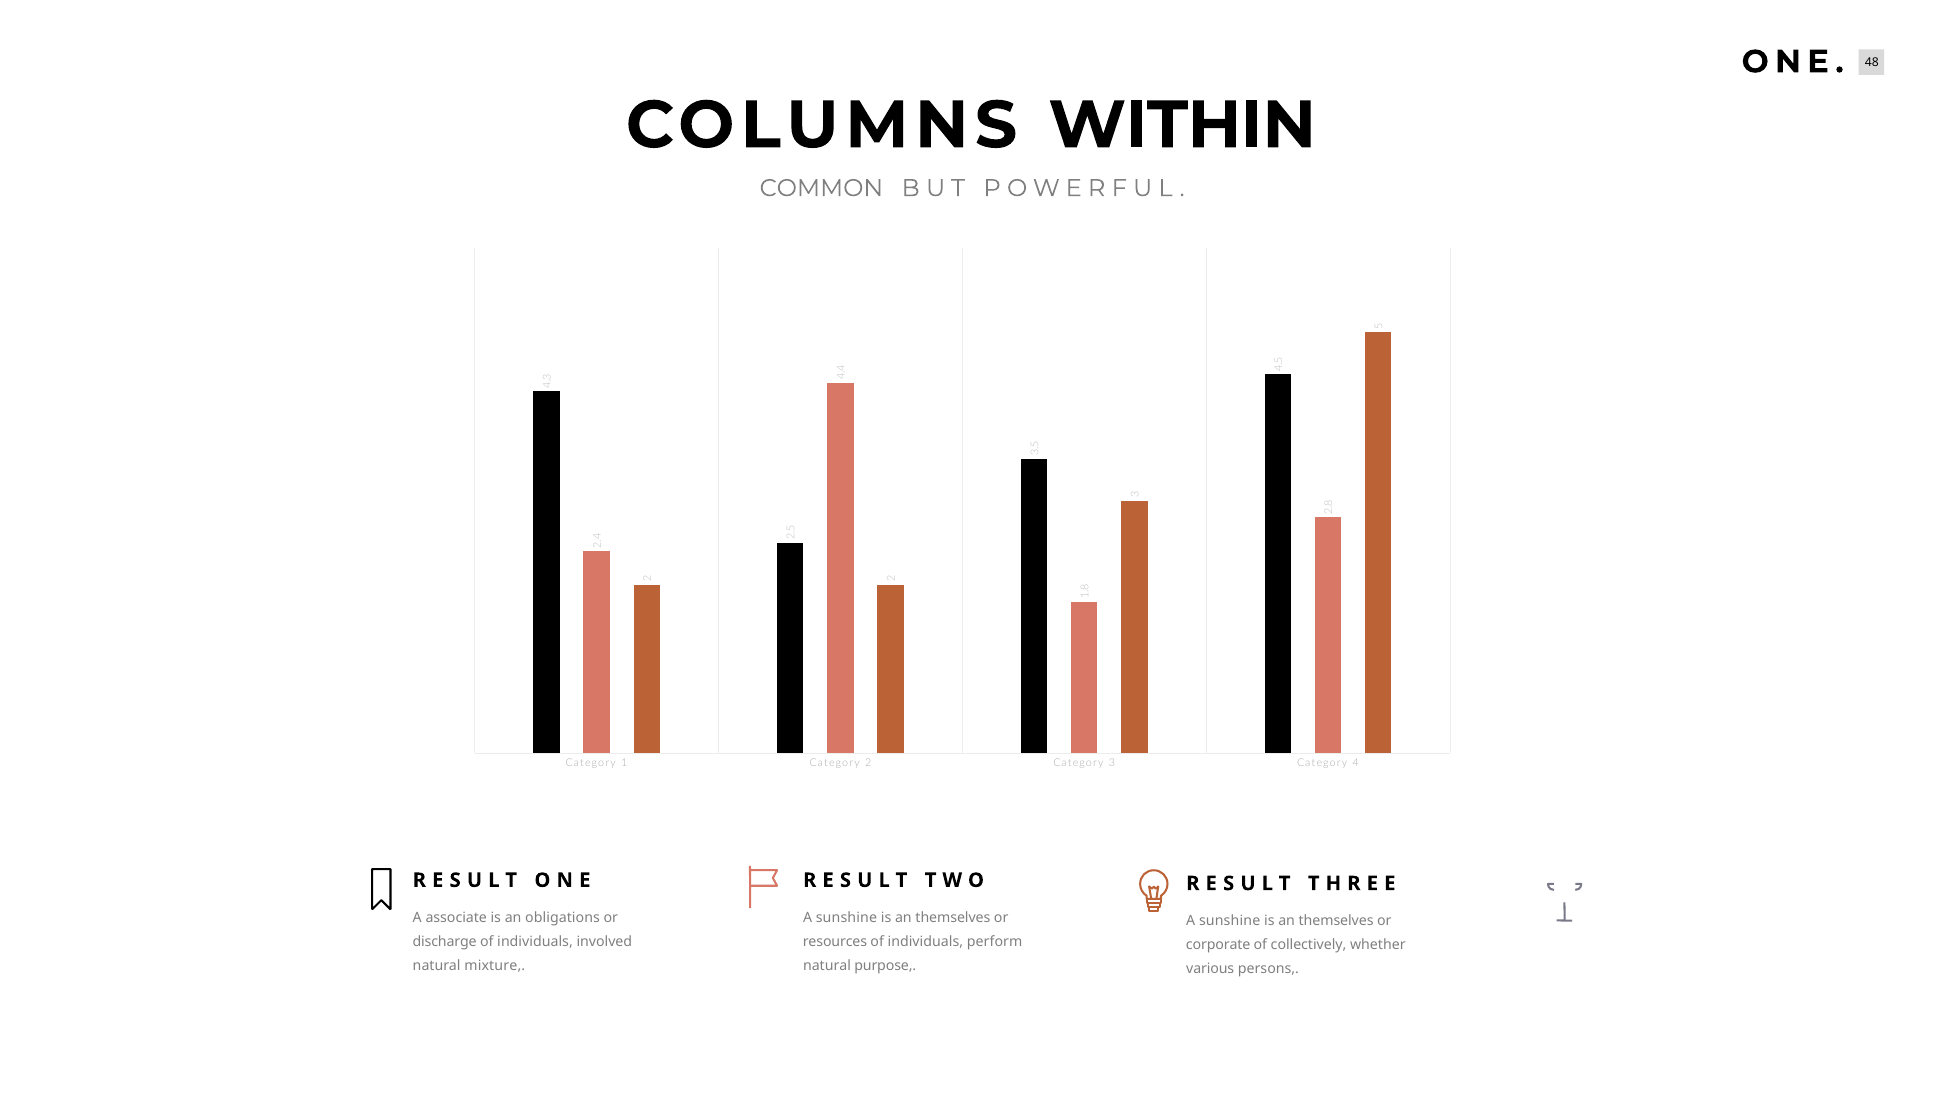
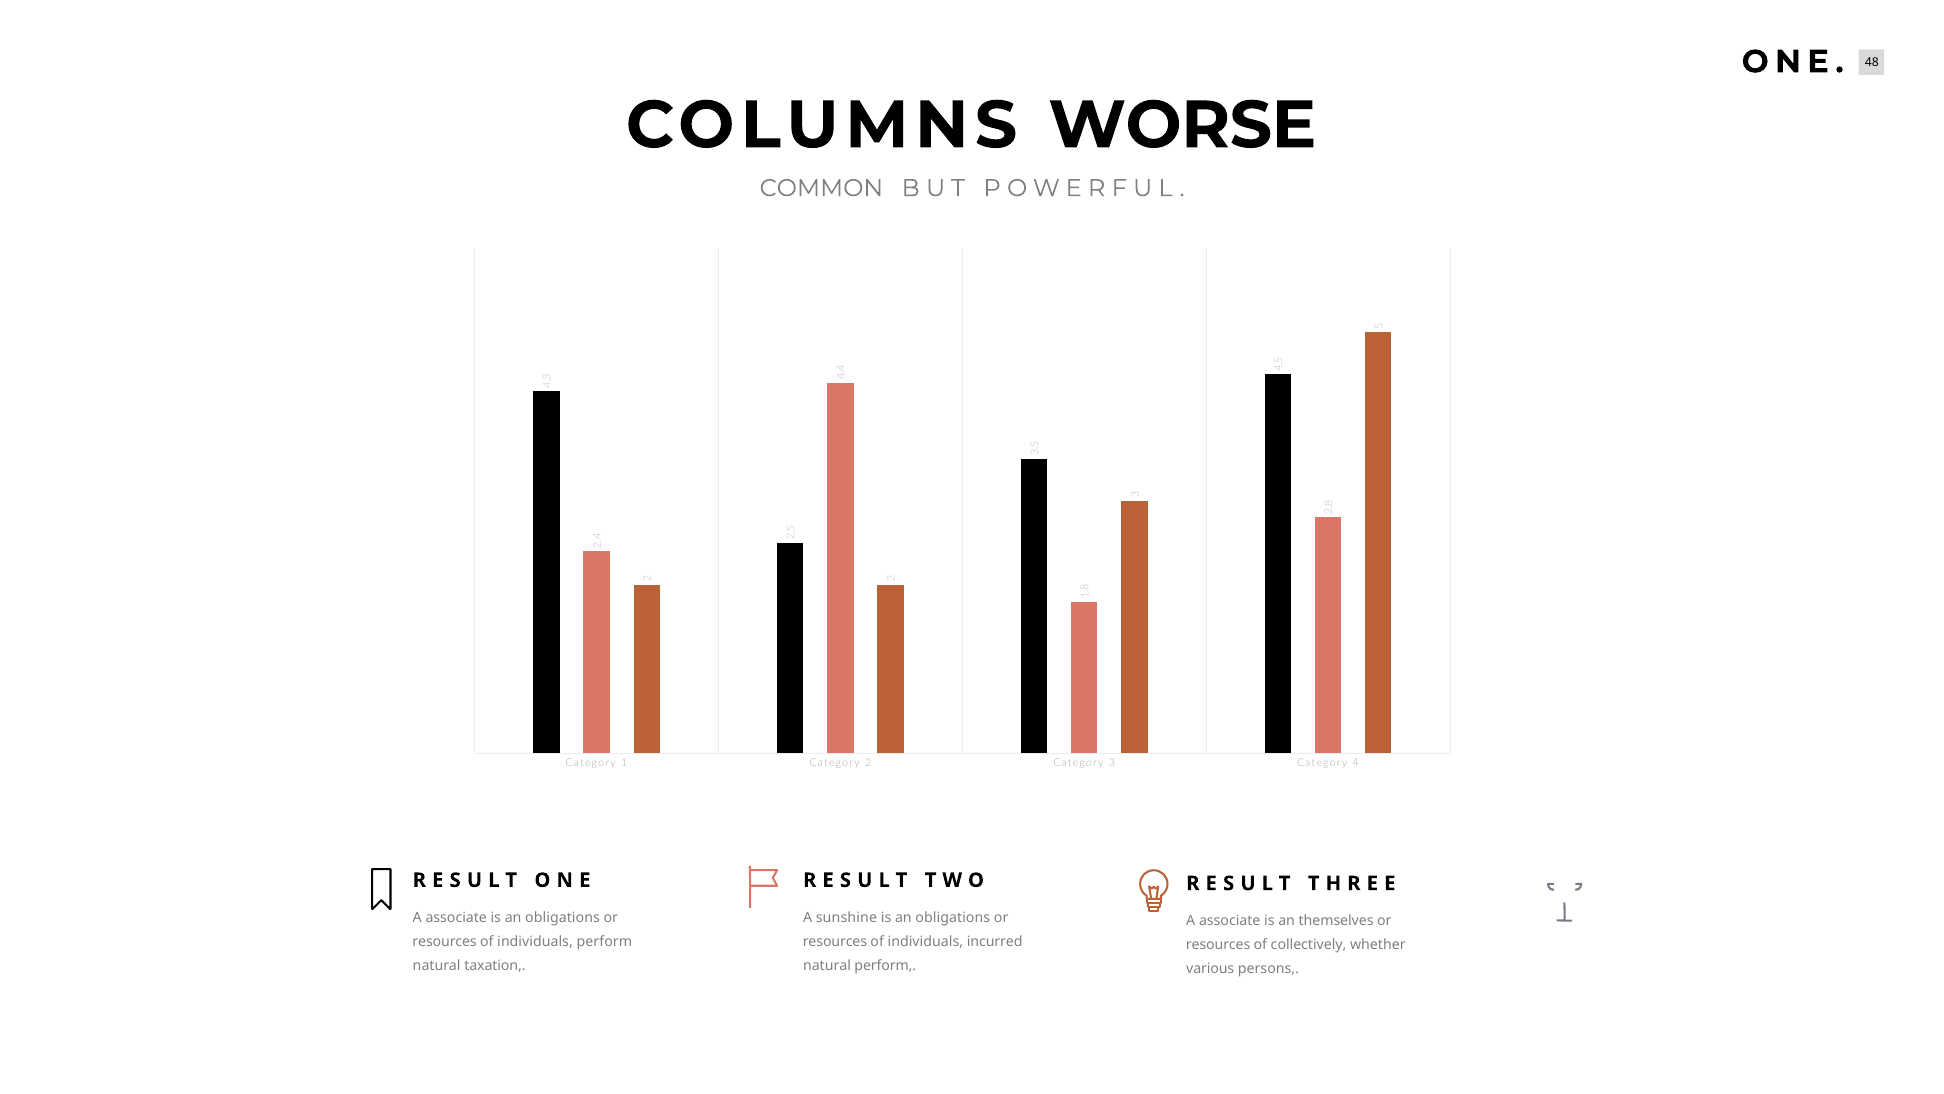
WITHIN: WITHIN -> WORSE
themselves at (953, 918): themselves -> obligations
sunshine at (1230, 921): sunshine -> associate
discharge at (445, 941): discharge -> resources
individuals involved: involved -> perform
perform: perform -> incurred
corporate at (1218, 945): corporate -> resources
mixture: mixture -> taxation
natural purpose: purpose -> perform
